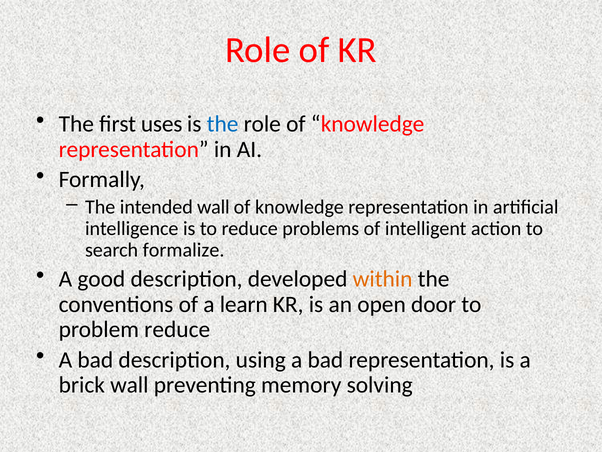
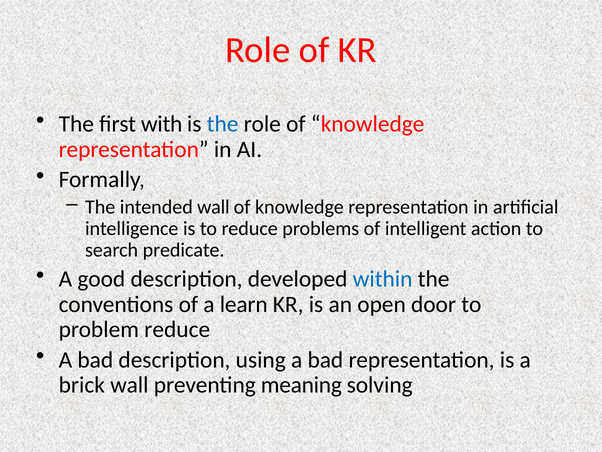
uses: uses -> with
formalize: formalize -> predicate
within colour: orange -> blue
memory: memory -> meaning
